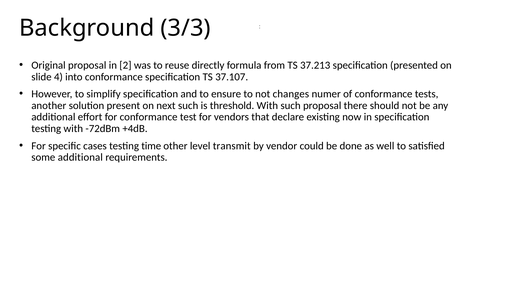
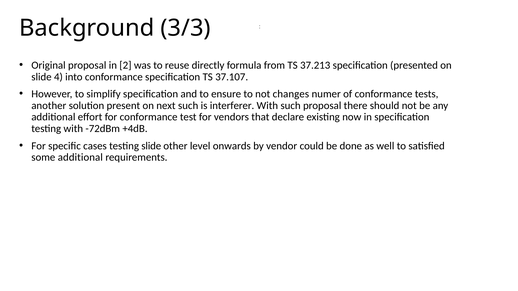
threshold: threshold -> interferer
testing time: time -> slide
transmit: transmit -> onwards
